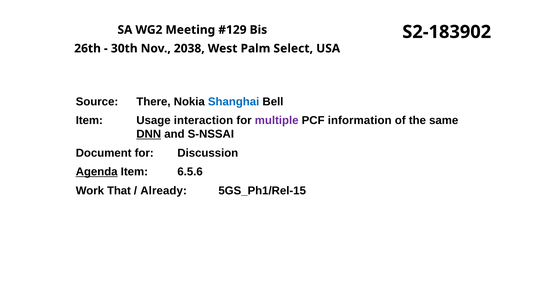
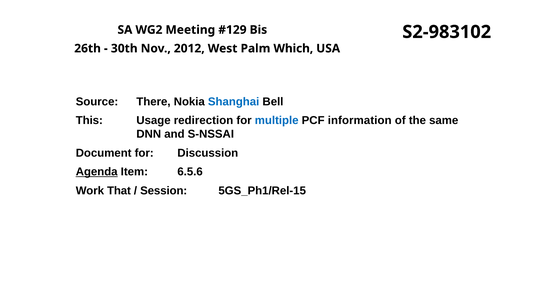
S2-183902: S2-183902 -> S2-983102
2038: 2038 -> 2012
Select: Select -> Which
Item at (89, 120): Item -> This
interaction: interaction -> redirection
multiple colour: purple -> blue
DNN underline: present -> none
Already: Already -> Session
